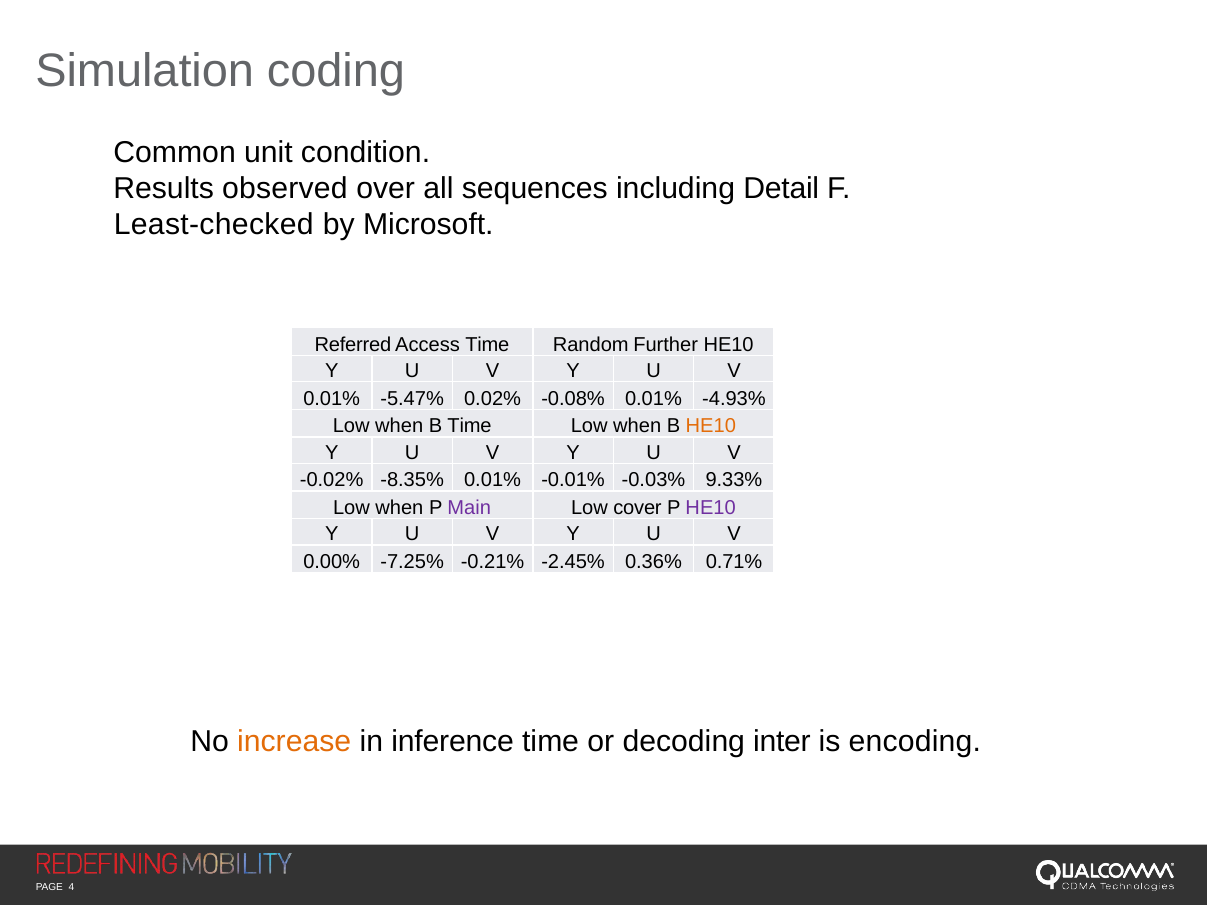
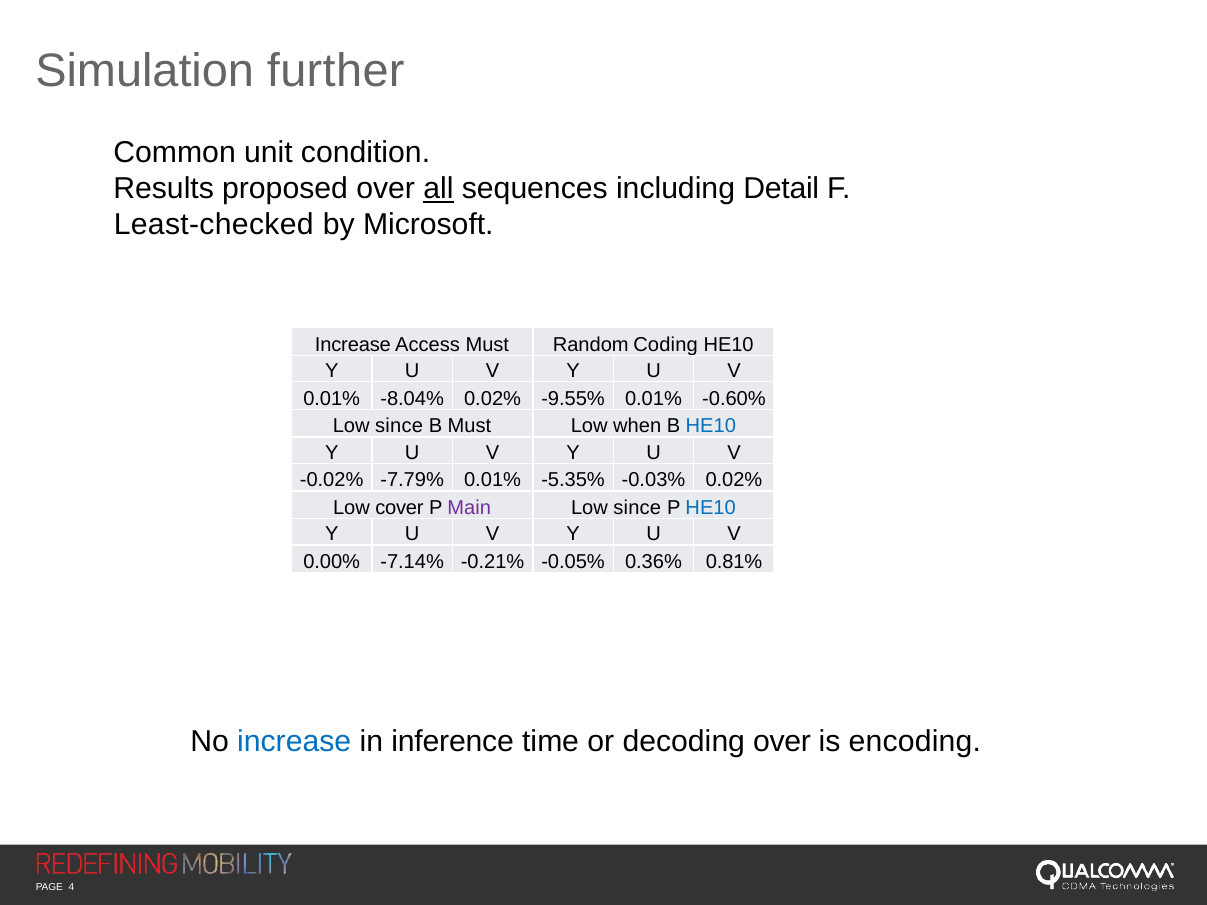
coding: coding -> further
observed: observed -> proposed
all underline: none -> present
Referred at (353, 345): Referred -> Increase
Access Time: Time -> Must
Further: Further -> Coding
-5.47%: -5.47% -> -8.04%
-0.08%: -0.08% -> -9.55%
-4.93%: -4.93% -> -0.60%
when at (399, 426): when -> since
B Time: Time -> Must
HE10 at (711, 426) colour: orange -> blue
-8.35%: -8.35% -> -7.79%
-0.01%: -0.01% -> -5.35%
-0.03% 9.33%: 9.33% -> 0.02%
when at (399, 508): when -> cover
cover at (637, 508): cover -> since
HE10 at (711, 508) colour: purple -> blue
-7.25%: -7.25% -> -7.14%
-2.45%: -2.45% -> -0.05%
0.71%: 0.71% -> 0.81%
increase at (294, 742) colour: orange -> blue
decoding inter: inter -> over
